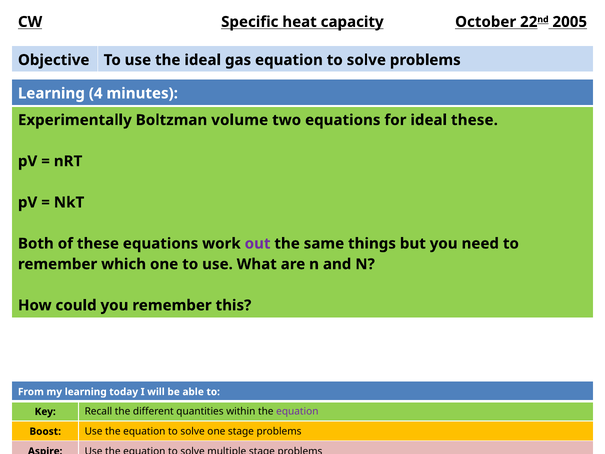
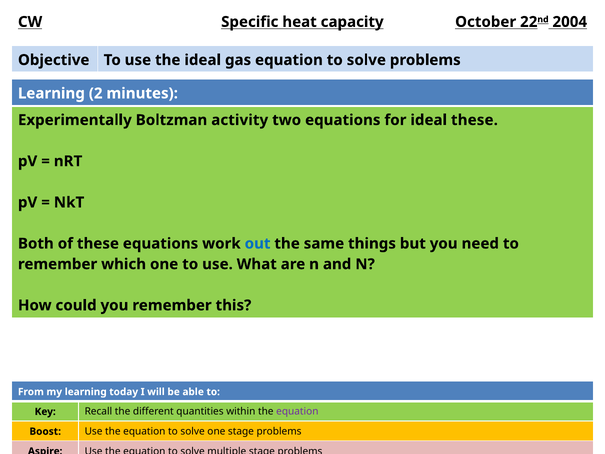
2005: 2005 -> 2004
4: 4 -> 2
volume: volume -> activity
out colour: purple -> blue
